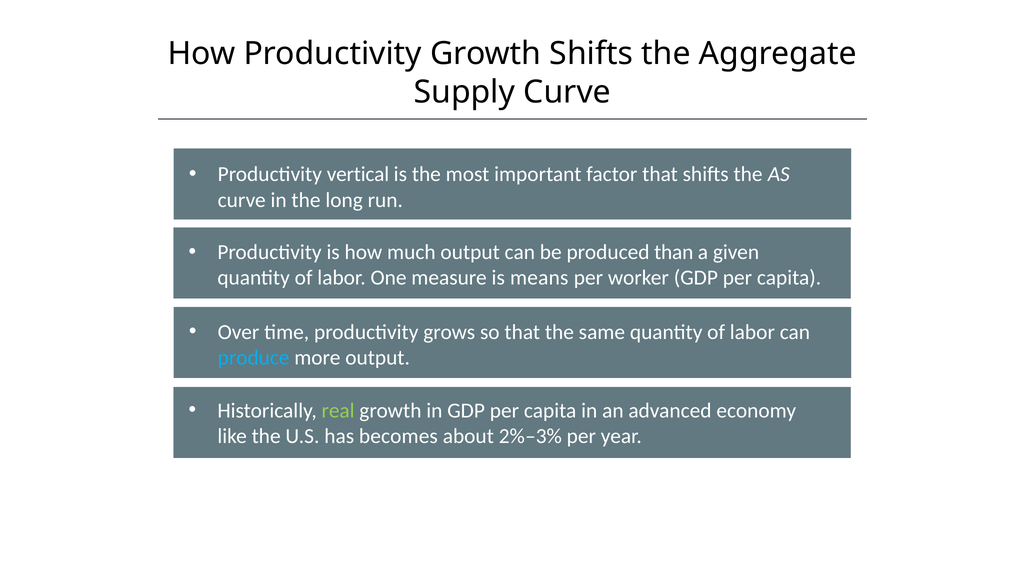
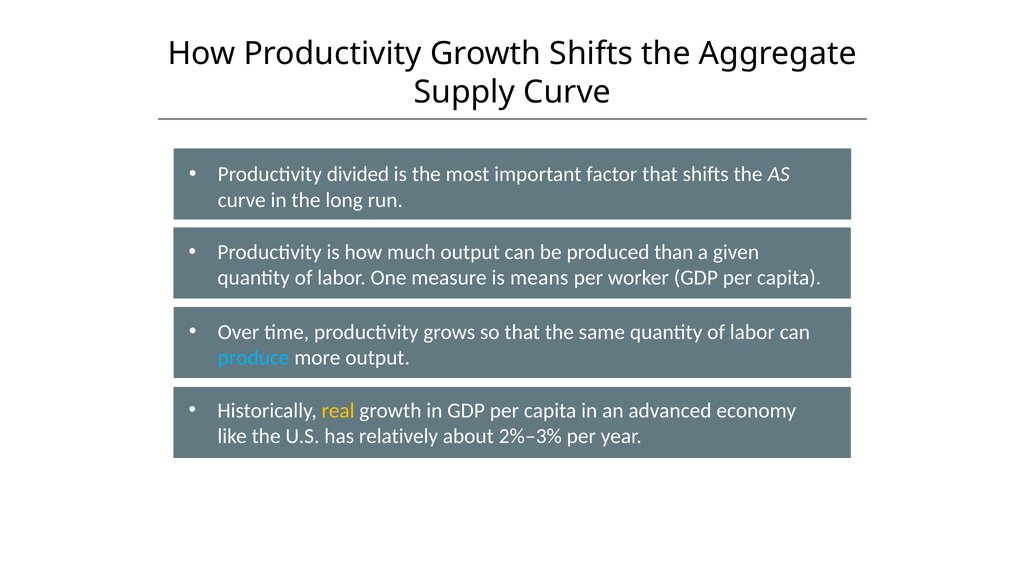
vertical: vertical -> divided
real colour: light green -> yellow
becomes: becomes -> relatively
